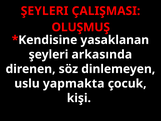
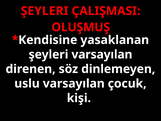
şeyleri arkasında: arkasında -> varsayılan
uslu yapmakta: yapmakta -> varsayılan
